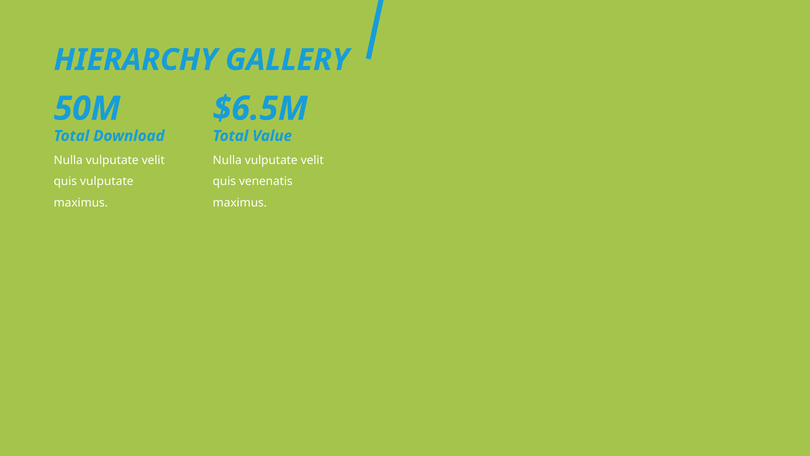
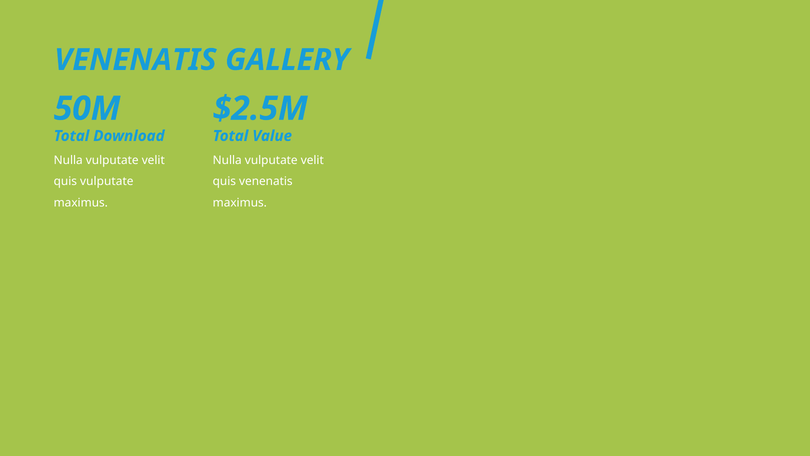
HIERARCHY at (135, 60): HIERARCHY -> VENENATIS
$6.5M: $6.5M -> $2.5M
